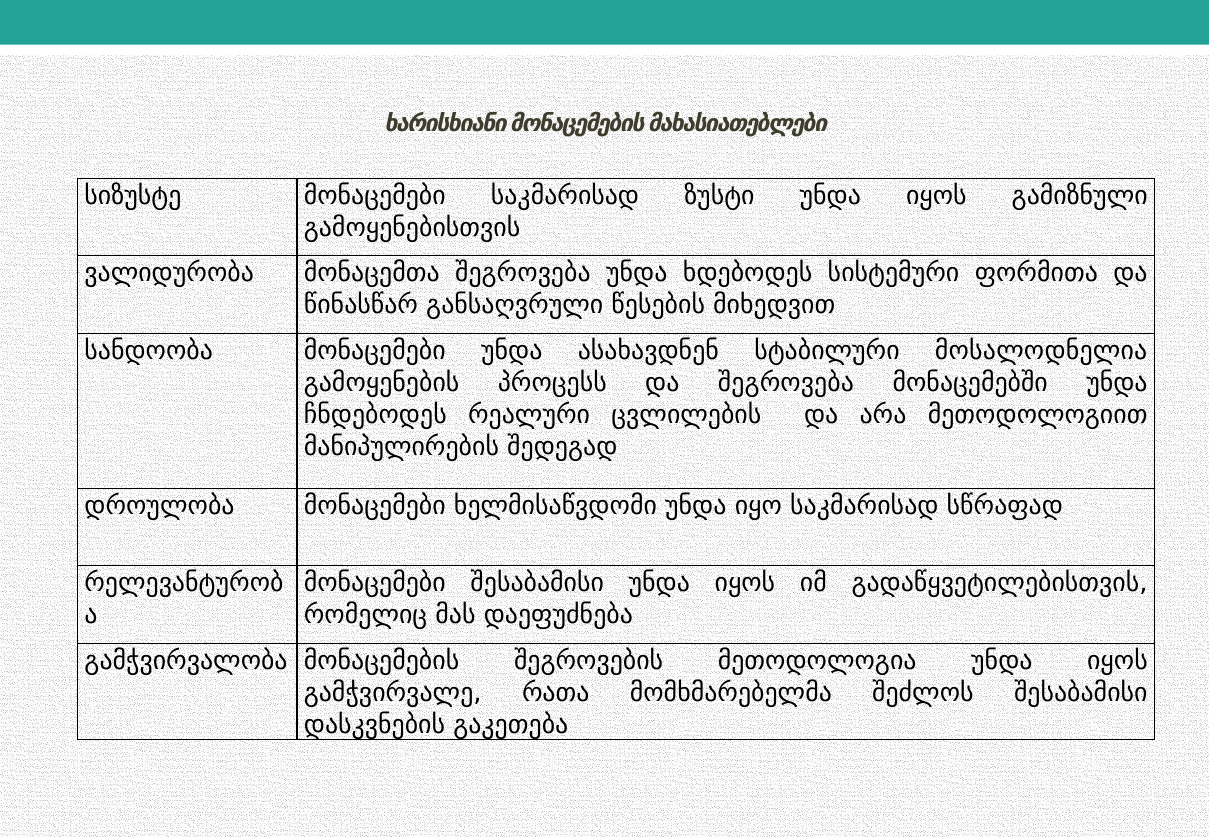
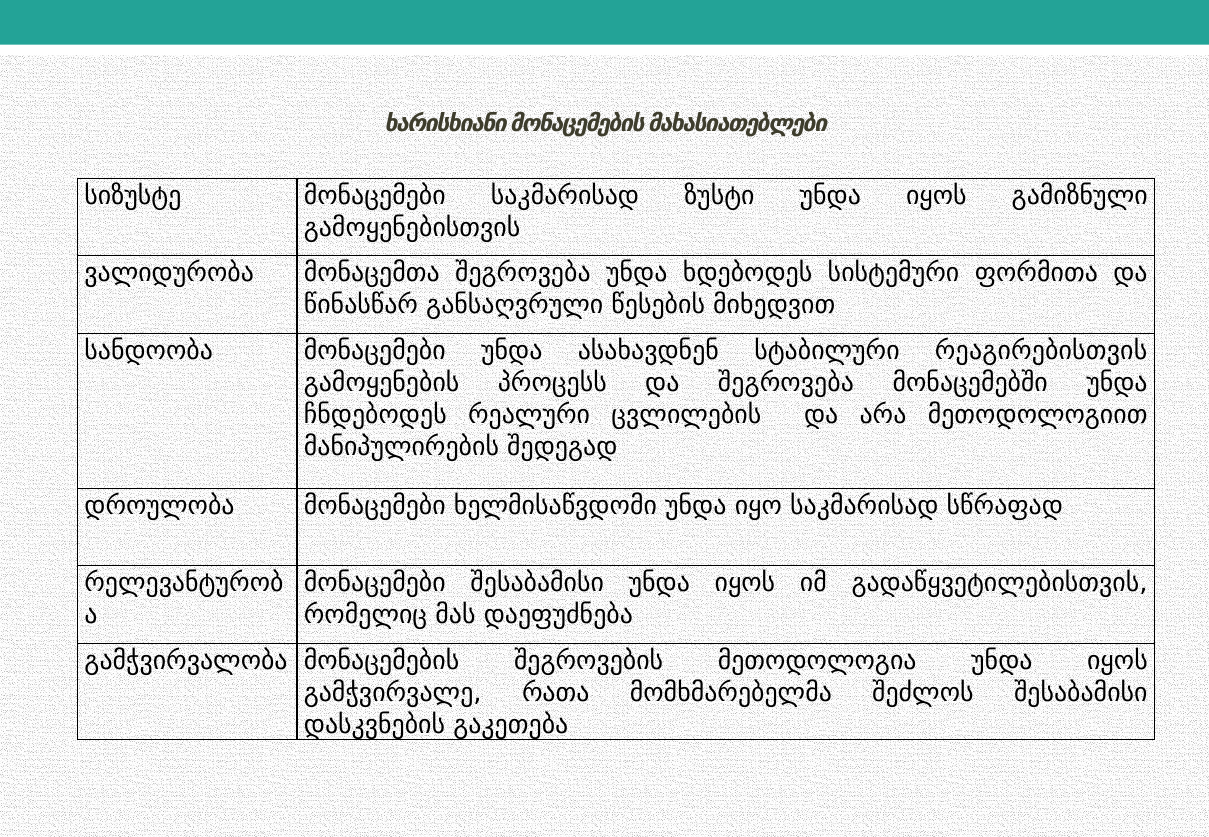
მოსალოდნელია: მოსალოდნელია -> რეაგირებისთვის
